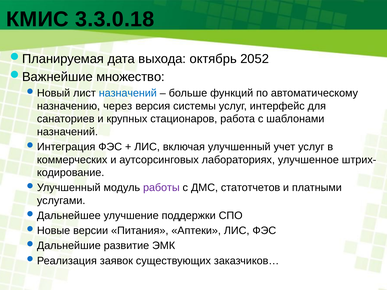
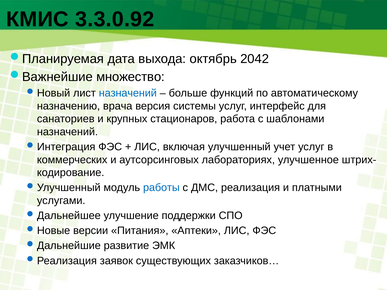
3.3.0.18: 3.3.0.18 -> 3.3.0.92
2052: 2052 -> 2042
через: через -> врача
работы colour: purple -> blue
статотчетов: статотчетов -> реализация
